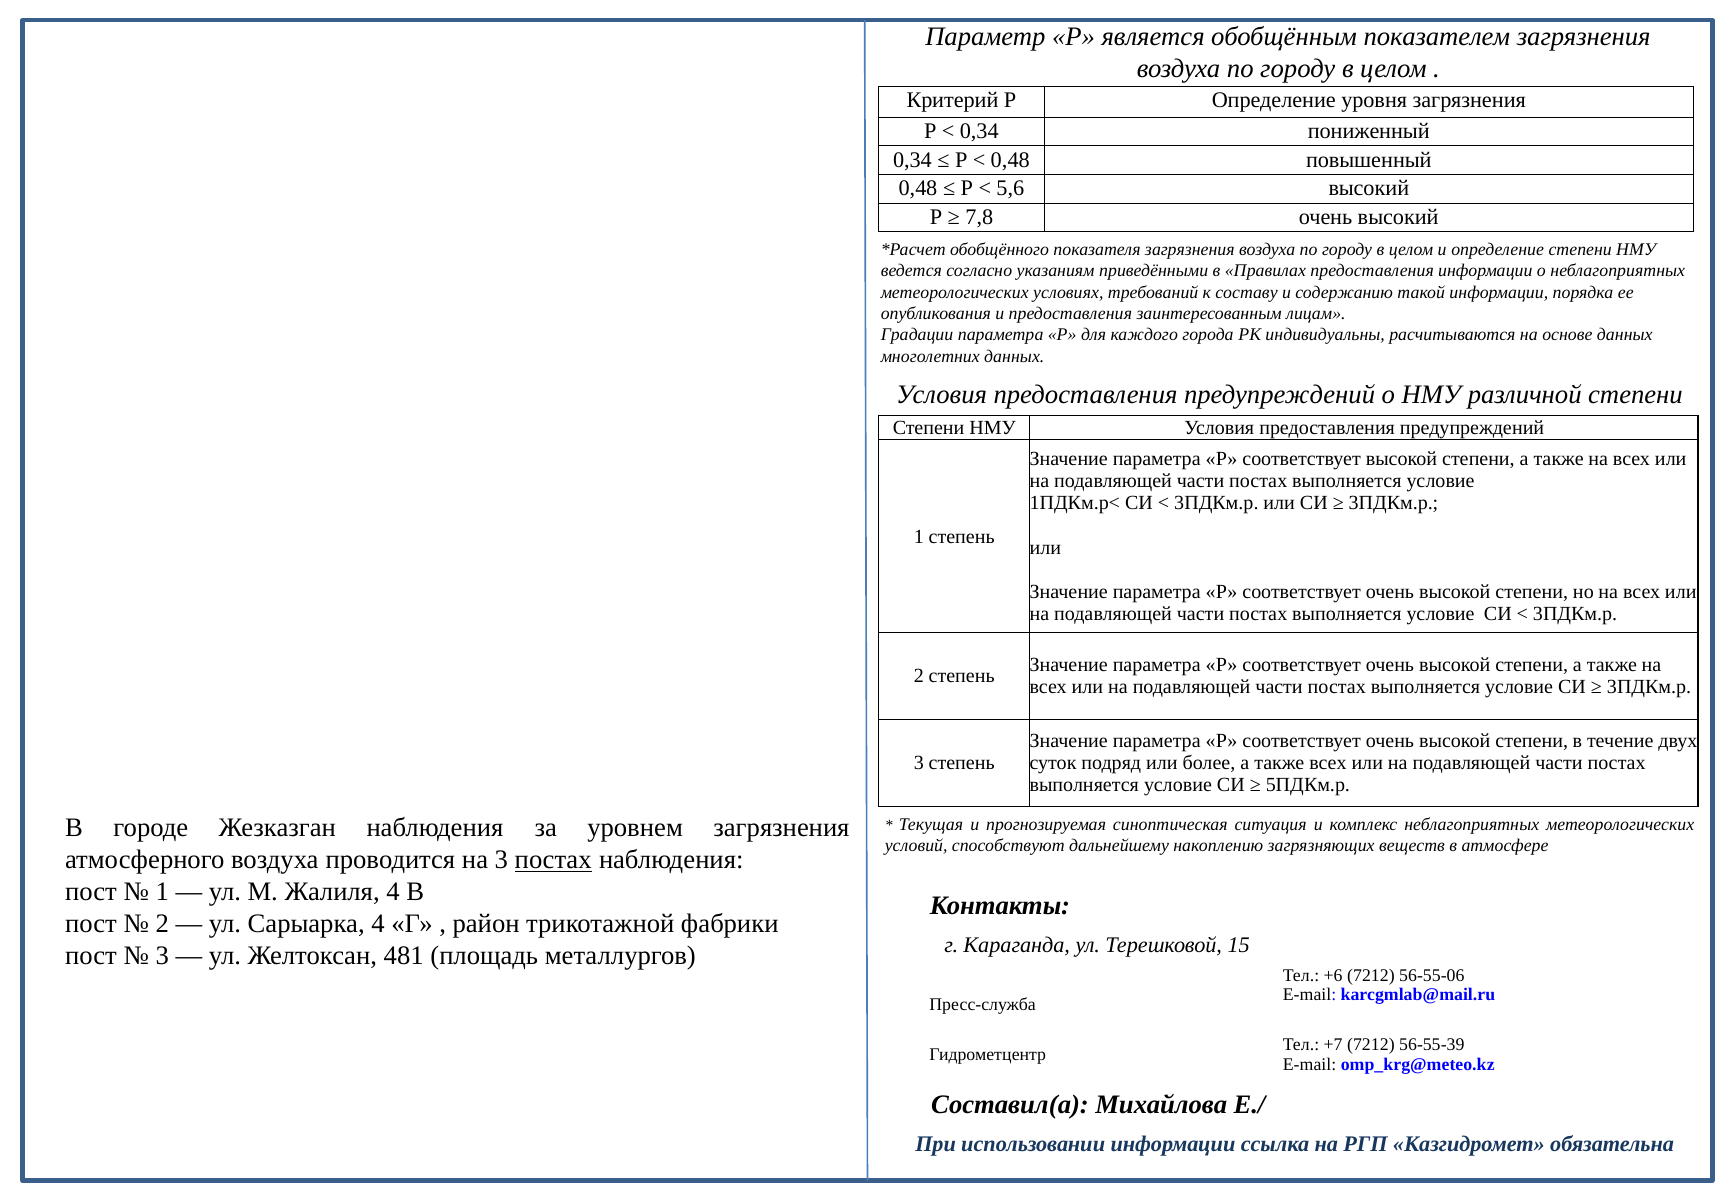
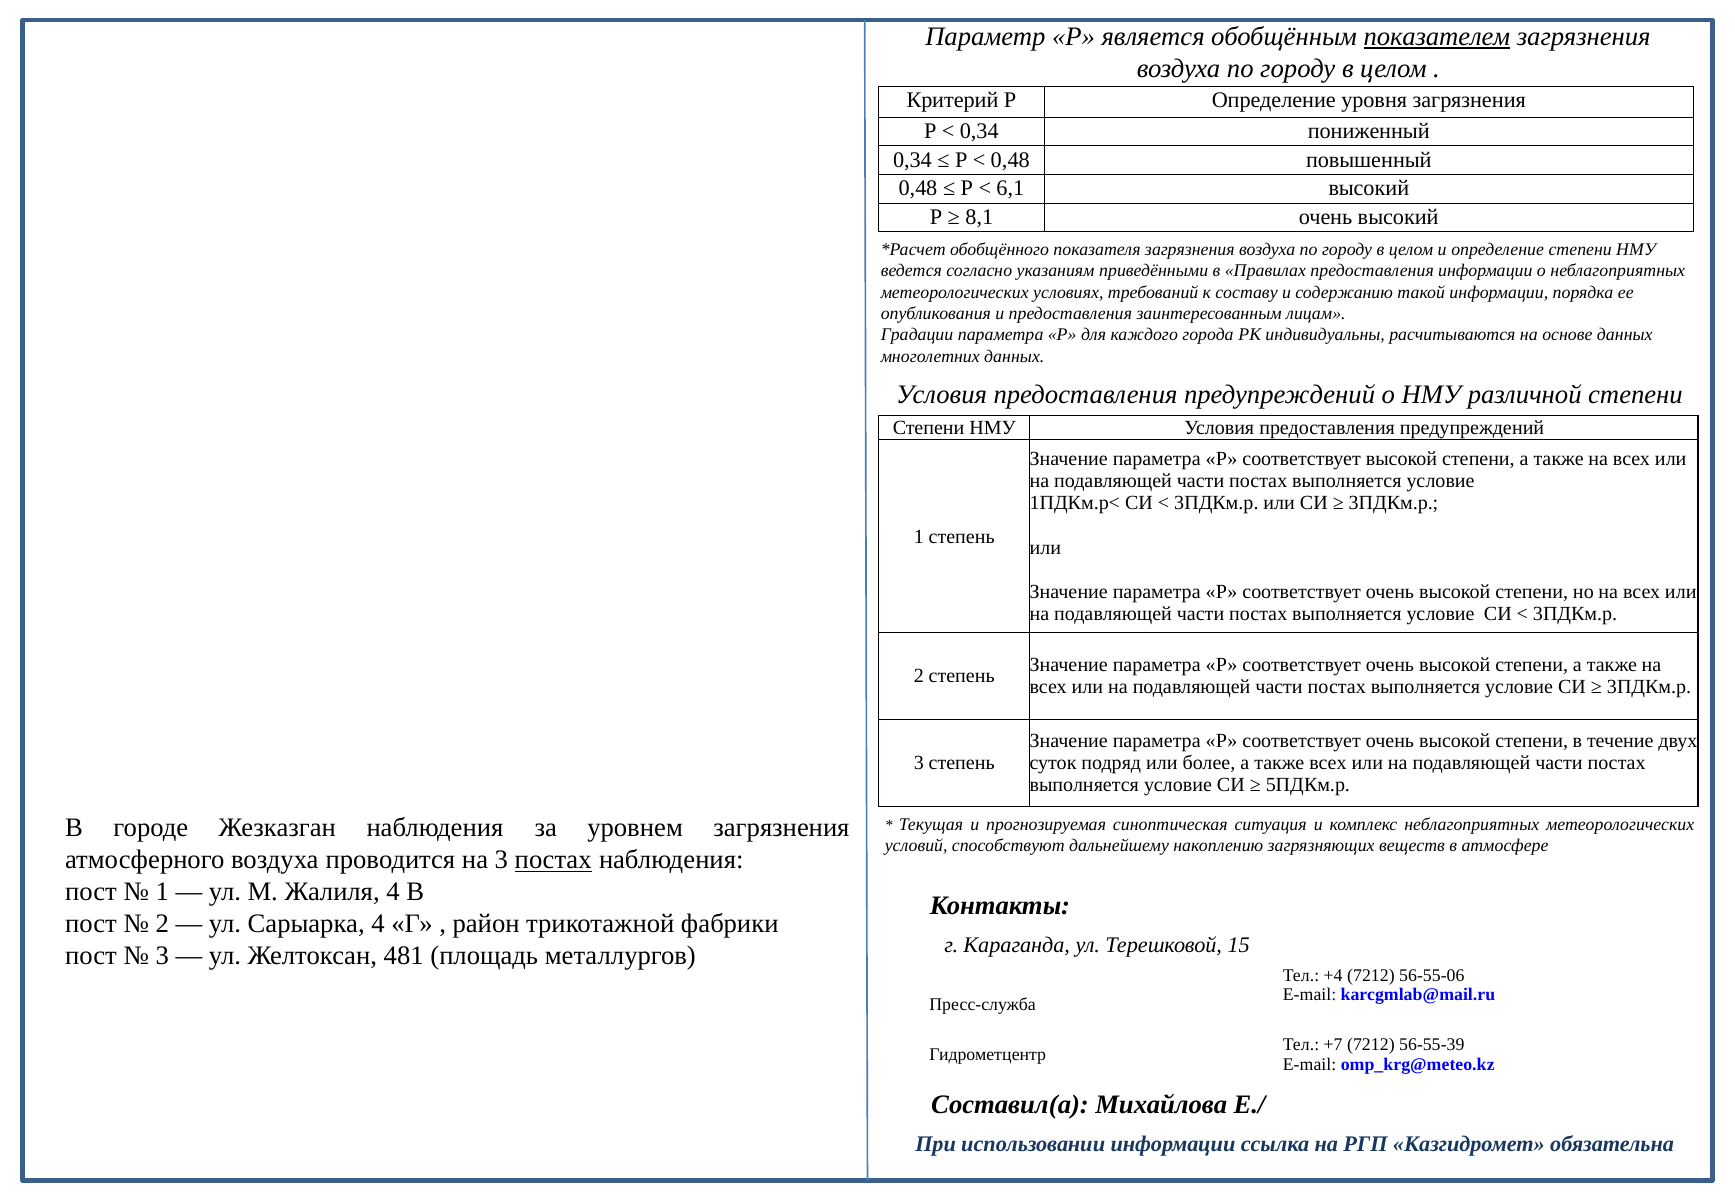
показателем underline: none -> present
5,6: 5,6 -> 6,1
7,8: 7,8 -> 8,1
+6: +6 -> +4
